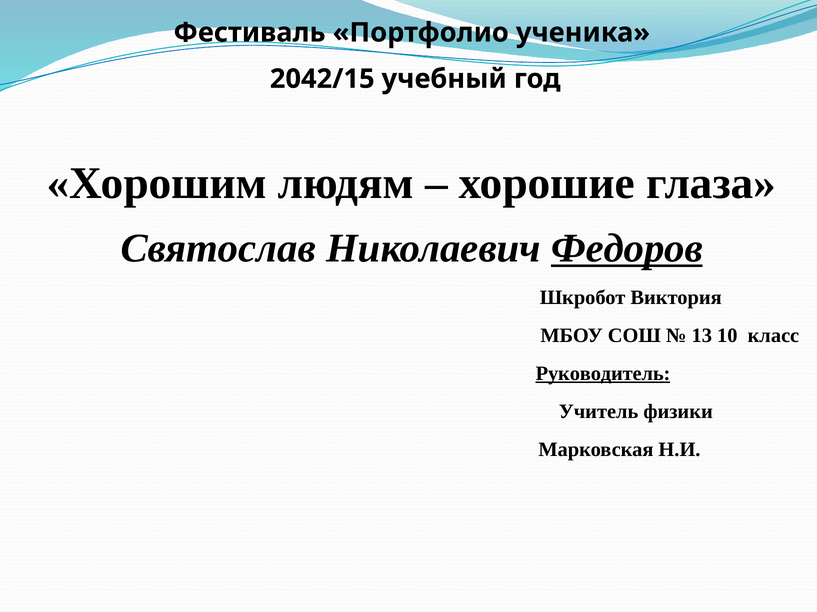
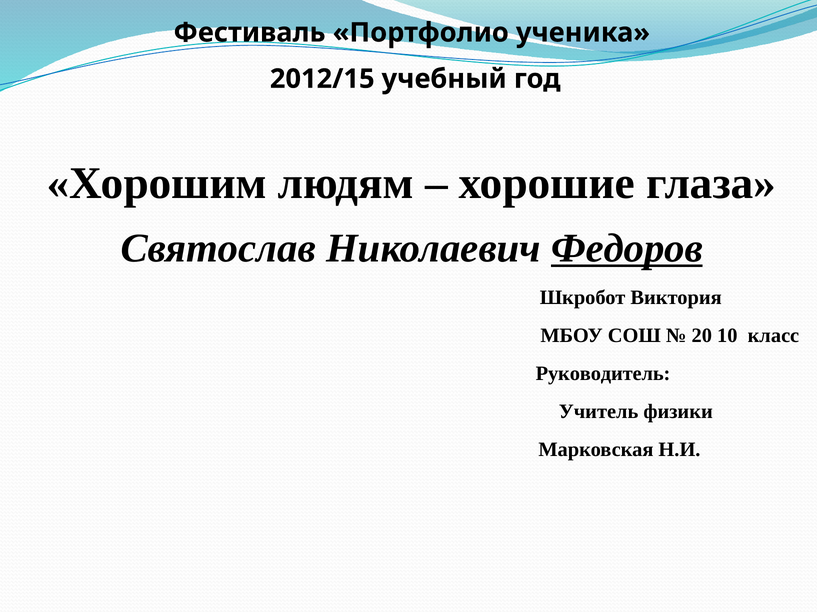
2042/15: 2042/15 -> 2012/15
13: 13 -> 20
Руководитель underline: present -> none
